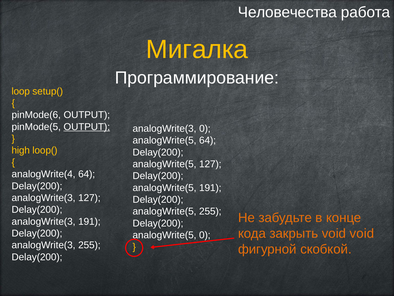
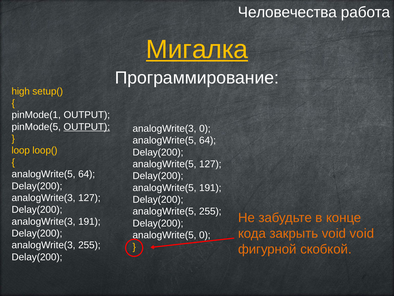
Мигалка underline: none -> present
loop: loop -> high
pinMode(6: pinMode(6 -> pinMode(1
high: high -> loop
analogWrite(4 at (44, 174): analogWrite(4 -> analogWrite(5
